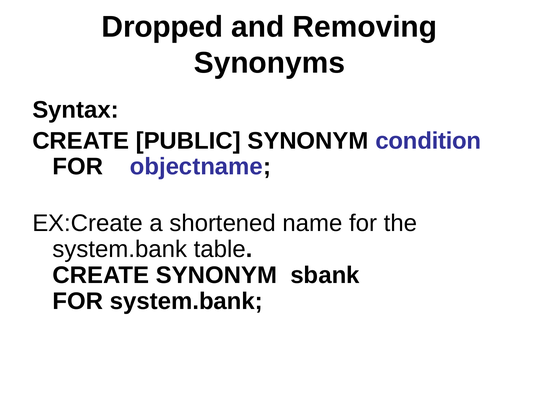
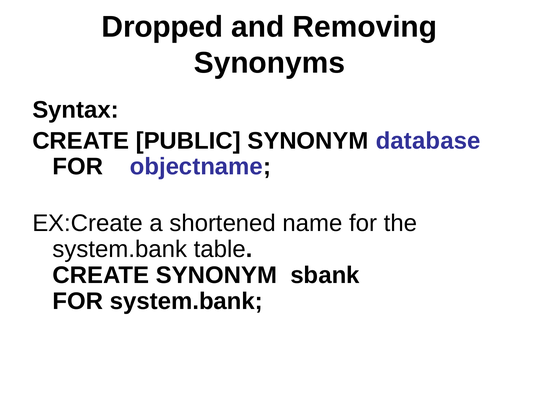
condition: condition -> database
